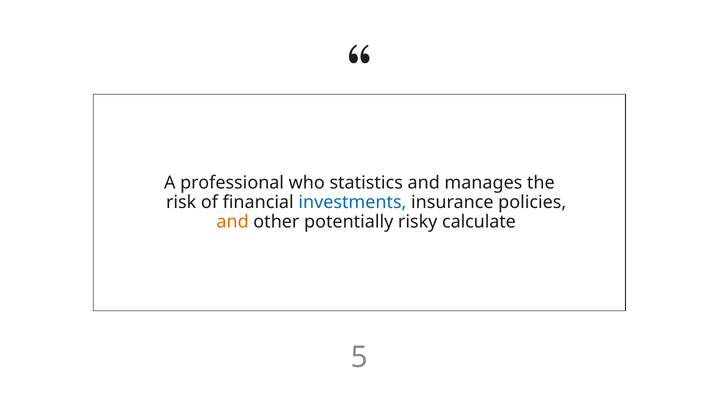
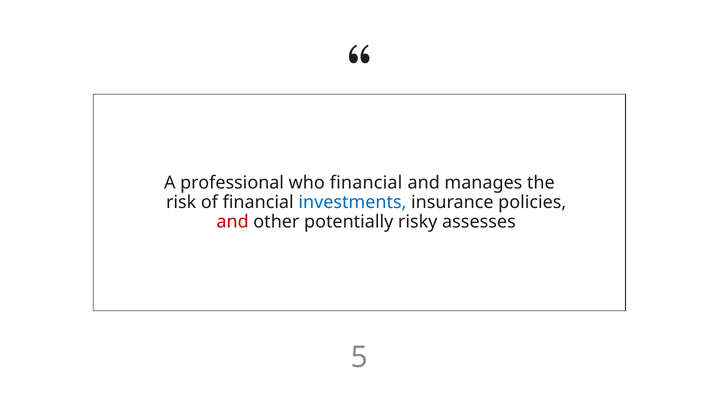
who statistics: statistics -> financial
and at (233, 222) colour: orange -> red
calculate: calculate -> assesses
